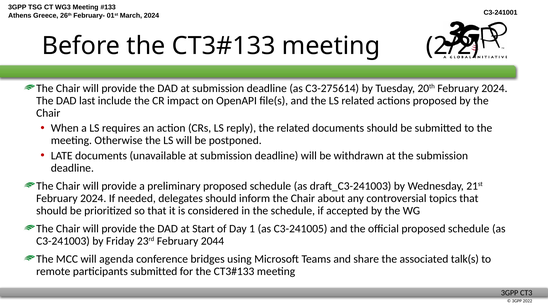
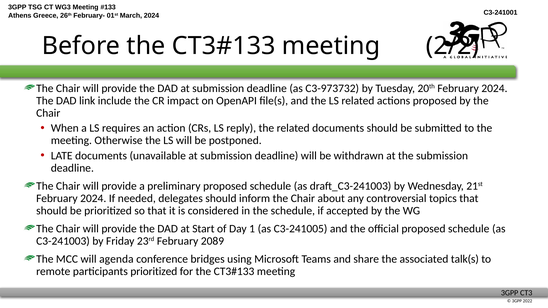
C3-275614: C3-275614 -> C3-973732
last: last -> link
2044: 2044 -> 2089
participants submitted: submitted -> prioritized
